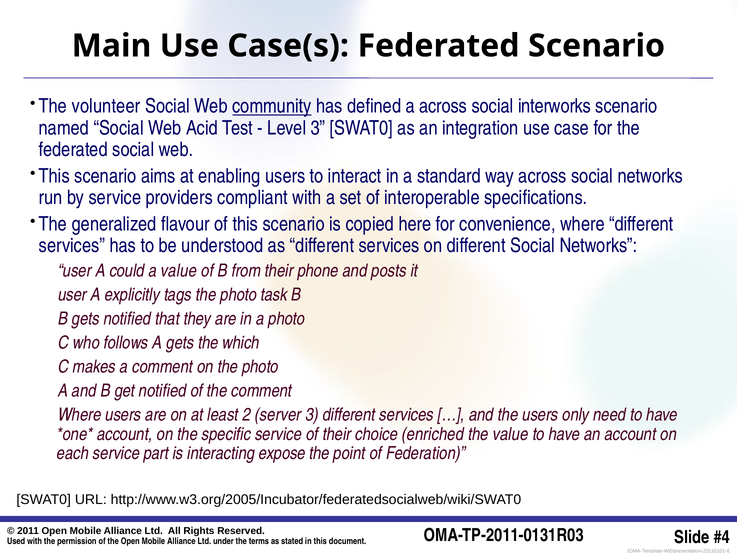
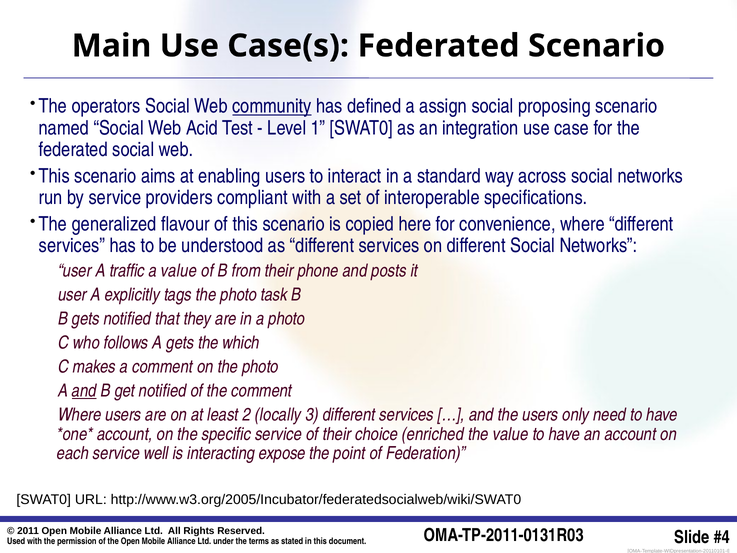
volunteer: volunteer -> operators
a across: across -> assign
interworks: interworks -> proposing
Level 3: 3 -> 1
could: could -> traffic
and at (84, 391) underline: none -> present
server: server -> locally
part: part -> well
